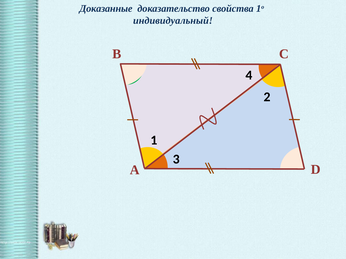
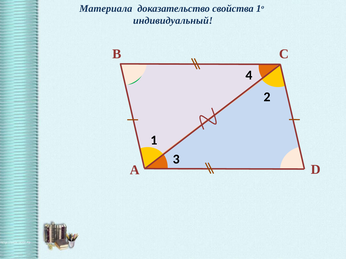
Доказанные: Доказанные -> Материала
